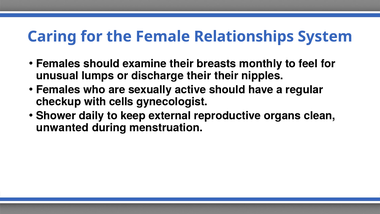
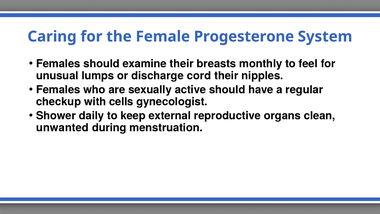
Relationships: Relationships -> Progesterone
discharge their: their -> cord
